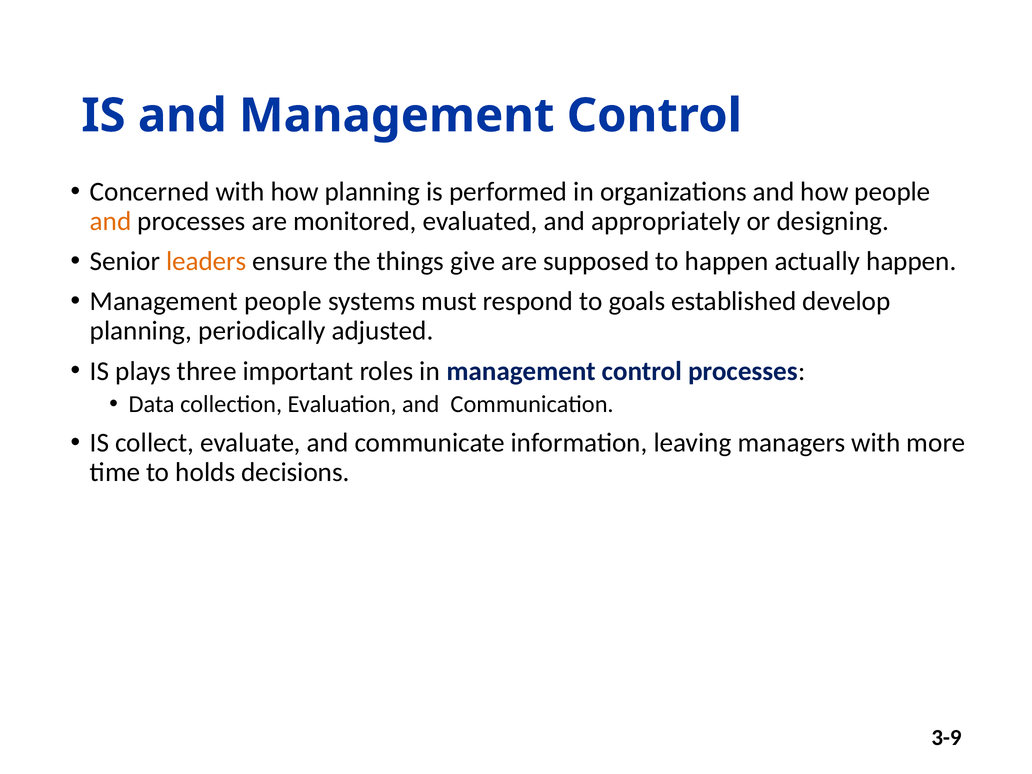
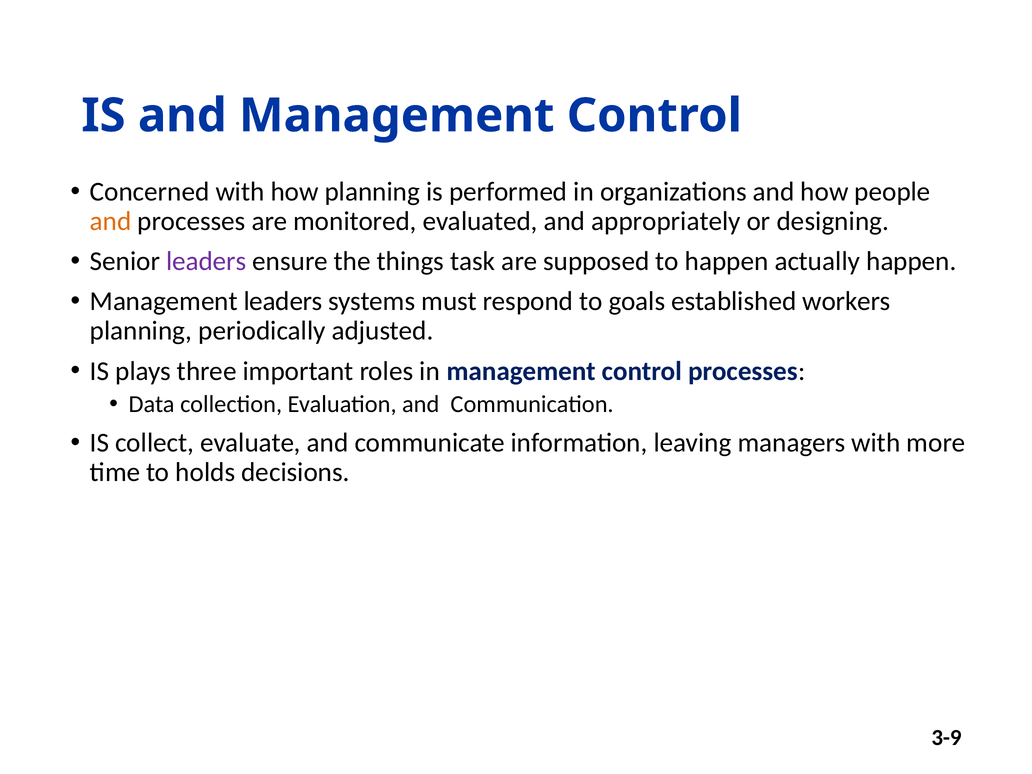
leaders at (206, 261) colour: orange -> purple
give: give -> task
Management people: people -> leaders
develop: develop -> workers
